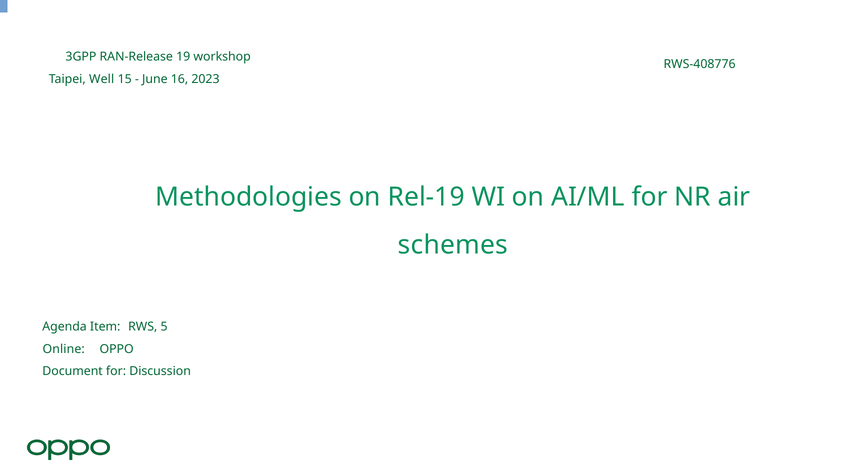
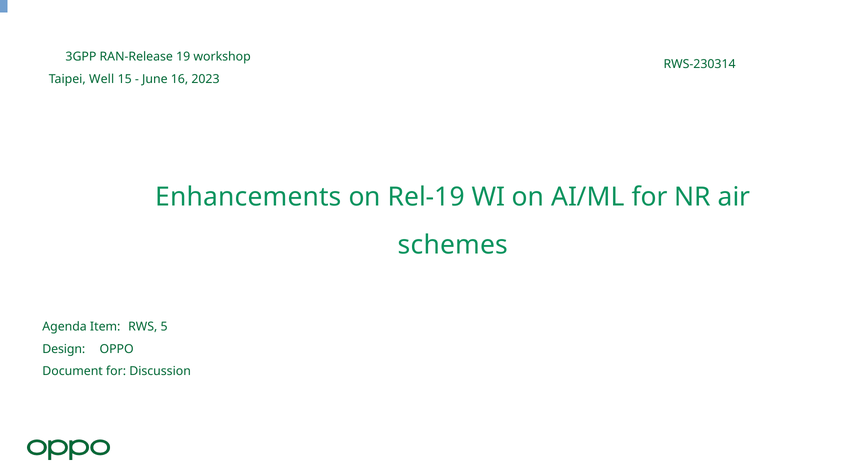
RWS-408776: RWS-408776 -> RWS-230314
Methodologies: Methodologies -> Enhancements
Online: Online -> Design
